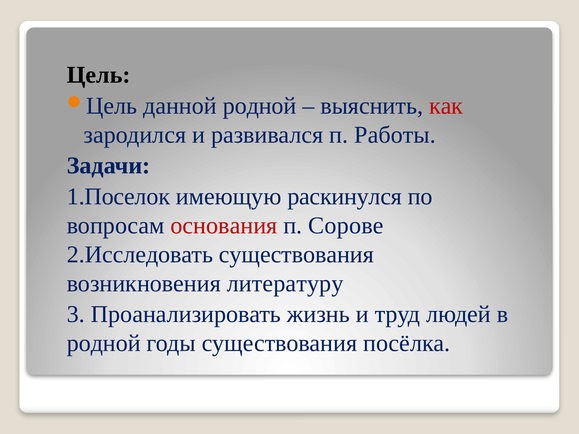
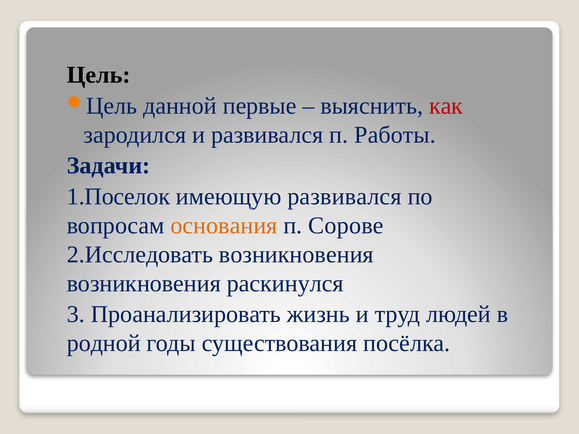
данной родной: родной -> первые
имеющую раскинулся: раскинулся -> развивался
основания colour: red -> orange
2.Исследовать существования: существования -> возникновения
литературу: литературу -> раскинулся
